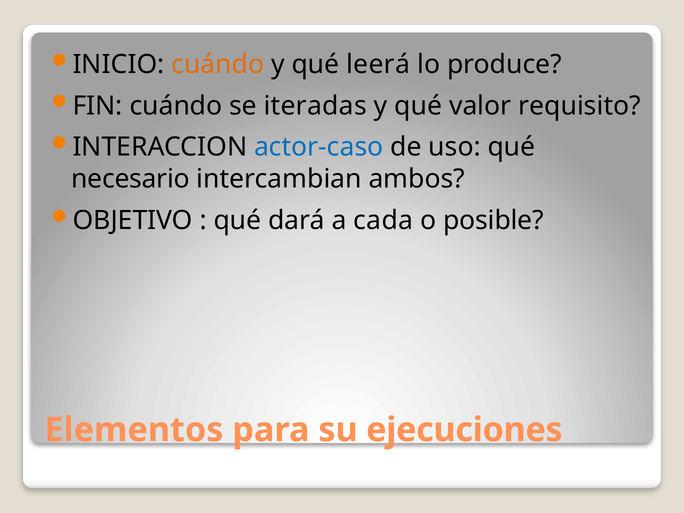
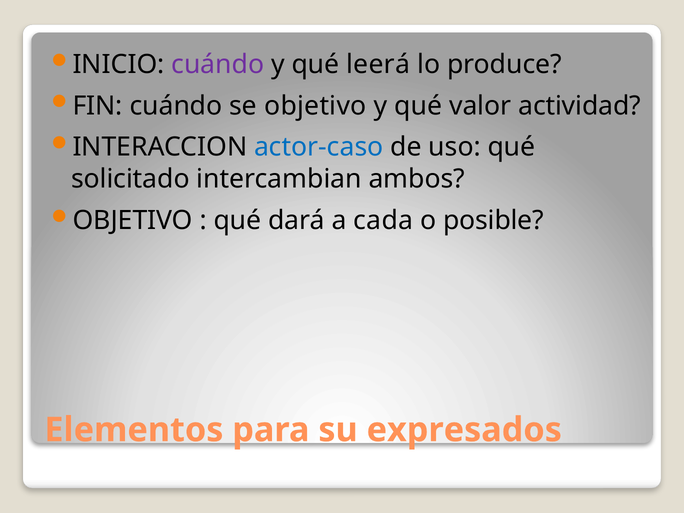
cuándo at (218, 64) colour: orange -> purple
se iteradas: iteradas -> objetivo
requisito: requisito -> actividad
necesario: necesario -> solicitado
ejecuciones: ejecuciones -> expresados
